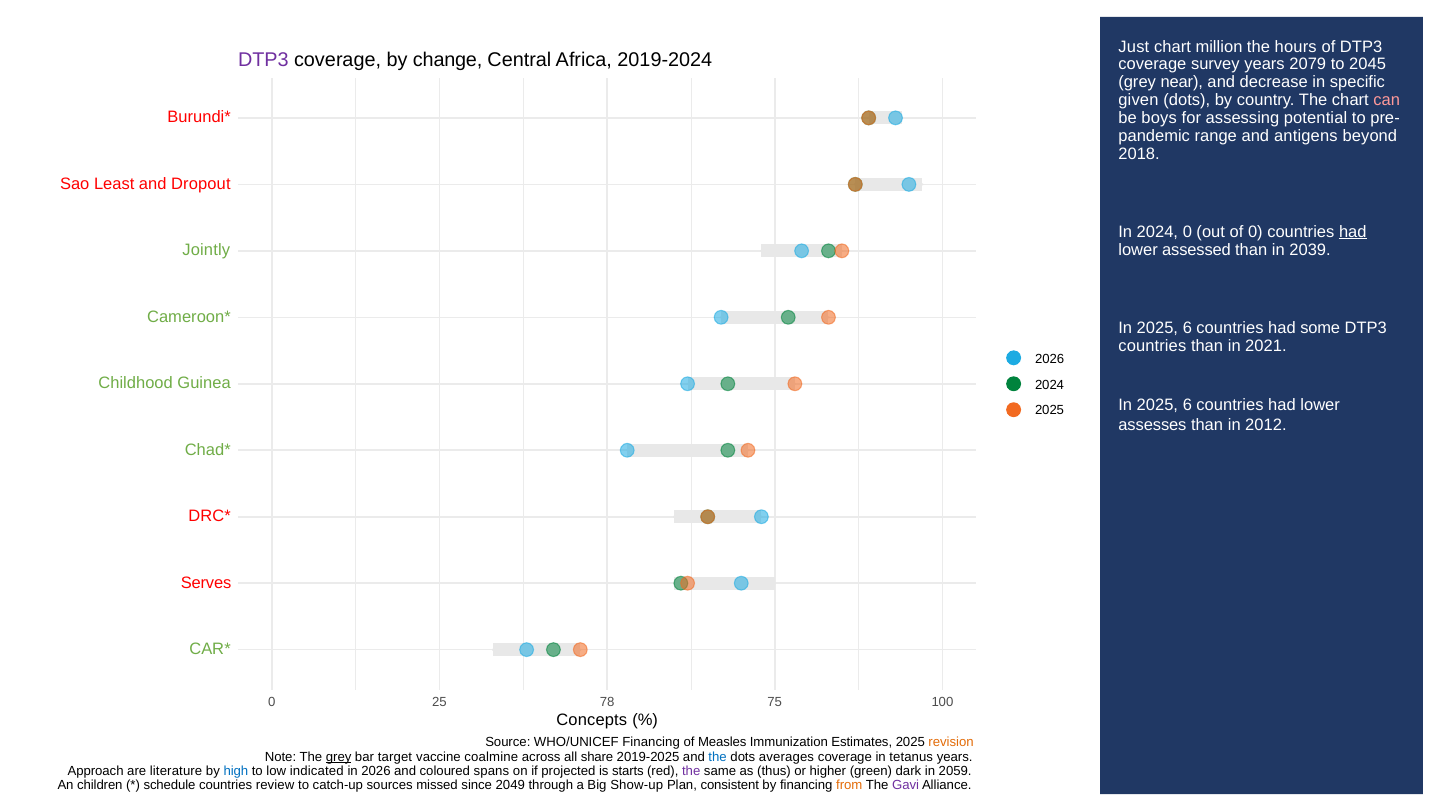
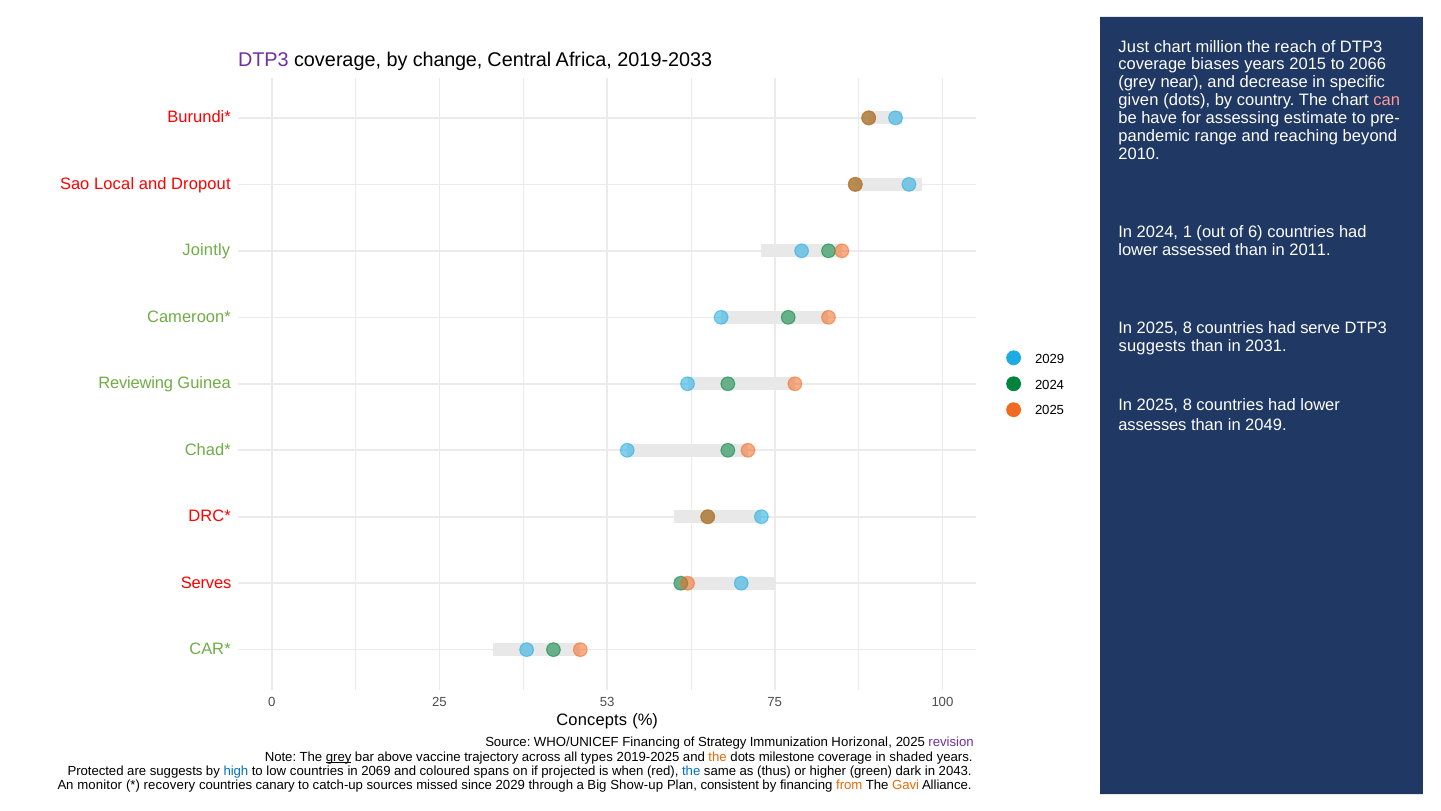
hours: hours -> reach
2019-2024: 2019-2024 -> 2019-2033
survey: survey -> biases
2079: 2079 -> 2015
2045: 2045 -> 2066
boys: boys -> have
potential: potential -> estimate
antigens: antigens -> reaching
2018: 2018 -> 2010
Least: Least -> Local
2024 0: 0 -> 1
of 0: 0 -> 6
had at (1353, 232) underline: present -> none
2039: 2039 -> 2011
6 at (1187, 328): 6 -> 8
some: some -> serve
countries at (1152, 346): countries -> suggests
2021: 2021 -> 2031
2026 at (1050, 359): 2026 -> 2029
Childhood: Childhood -> Reviewing
6 at (1187, 405): 6 -> 8
2012: 2012 -> 2049
78: 78 -> 53
Measles: Measles -> Strategy
Estimates: Estimates -> Horizonal
revision at (951, 742) colour: orange -> purple
target: target -> above
coalmine: coalmine -> trajectory
share: share -> types
the at (718, 756) colour: blue -> orange
averages: averages -> milestone
tetanus: tetanus -> shaded
Approach: Approach -> Protected
are literature: literature -> suggests
low indicated: indicated -> countries
in 2026: 2026 -> 2069
starts: starts -> when
the at (691, 771) colour: purple -> blue
2059: 2059 -> 2043
children: children -> monitor
schedule: schedule -> recovery
review: review -> canary
since 2049: 2049 -> 2029
Gavi colour: purple -> orange
